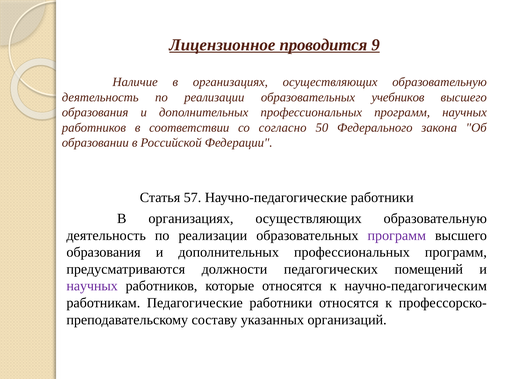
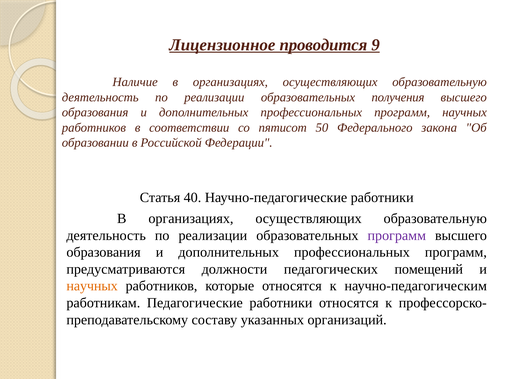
учебников: учебников -> получения
согласно: согласно -> пятисот
57: 57 -> 40
научных at (92, 286) colour: purple -> orange
